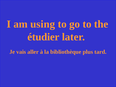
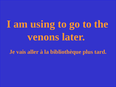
étudier: étudier -> venons
